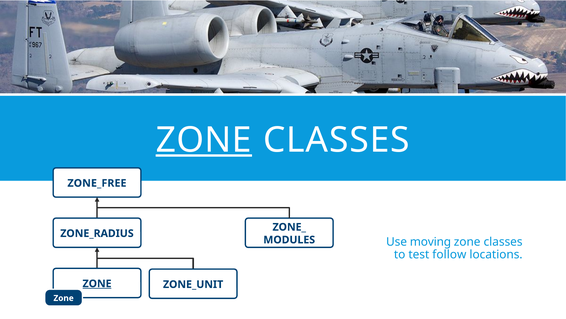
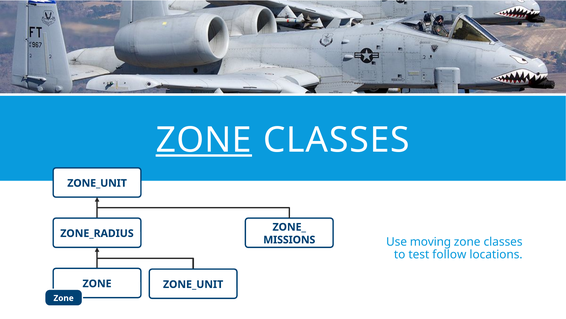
ZONE_FREE at (97, 183): ZONE_FREE -> ZONE_UNIT
MODULES: MODULES -> MISSIONS
ZONE at (97, 283) underline: present -> none
